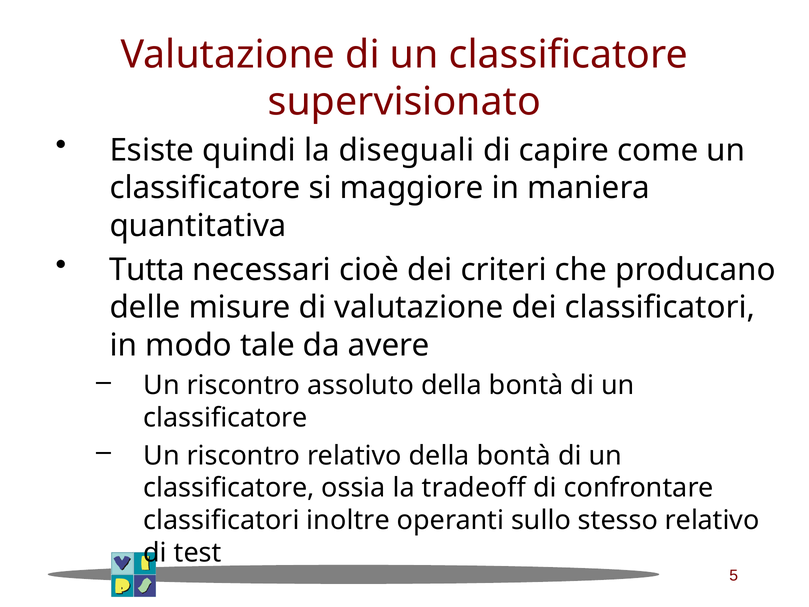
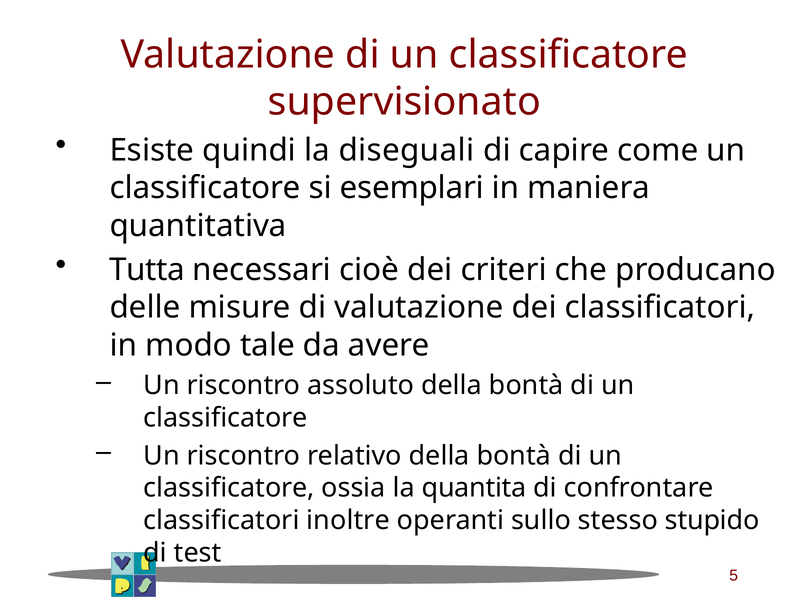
maggiore: maggiore -> esemplari
tradeoff: tradeoff -> quantita
stesso relativo: relativo -> stupido
